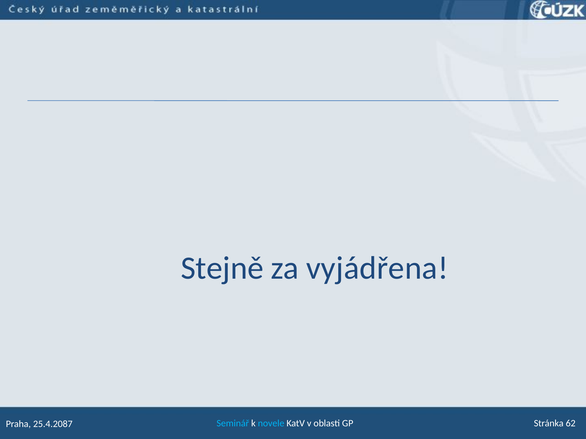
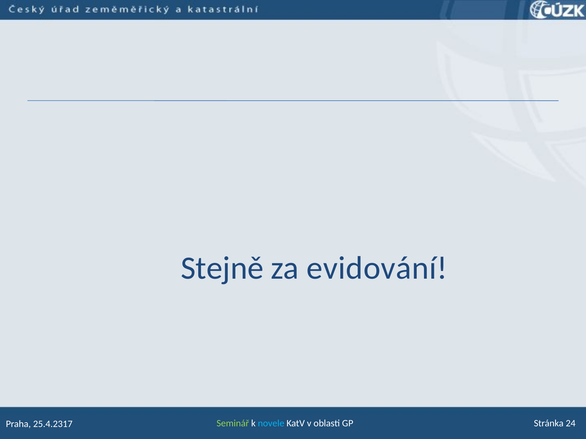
vyjádřena: vyjádřena -> evidování
Seminář colour: light blue -> light green
25.4.2087: 25.4.2087 -> 25.4.2317
62: 62 -> 24
